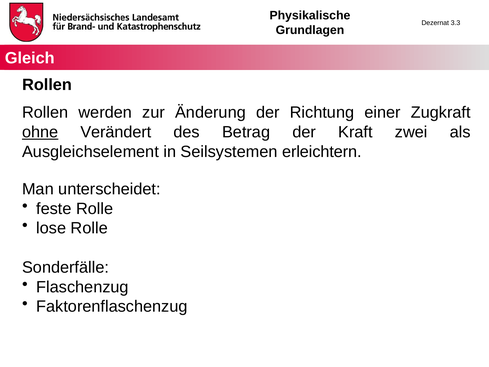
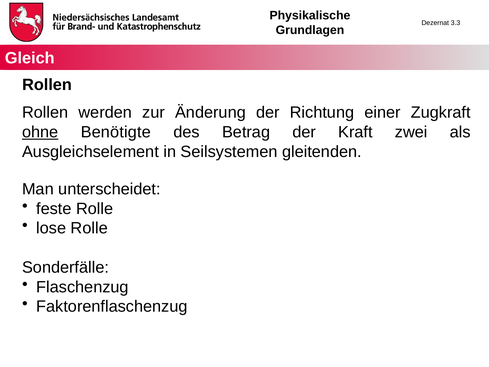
Verändert: Verändert -> Benötigte
erleichtern: erleichtern -> gleitenden
